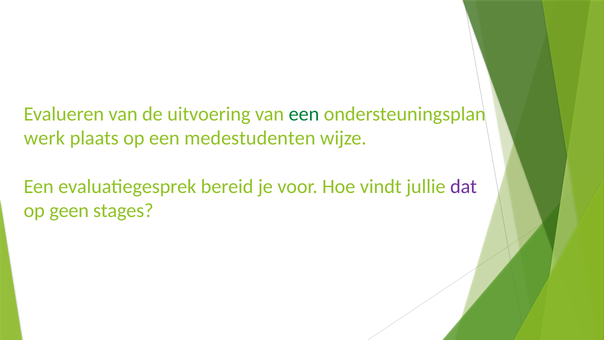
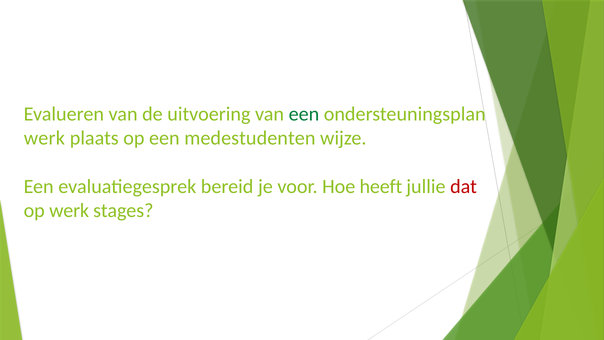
vindt: vindt -> heeft
dat colour: purple -> red
op geen: geen -> werk
